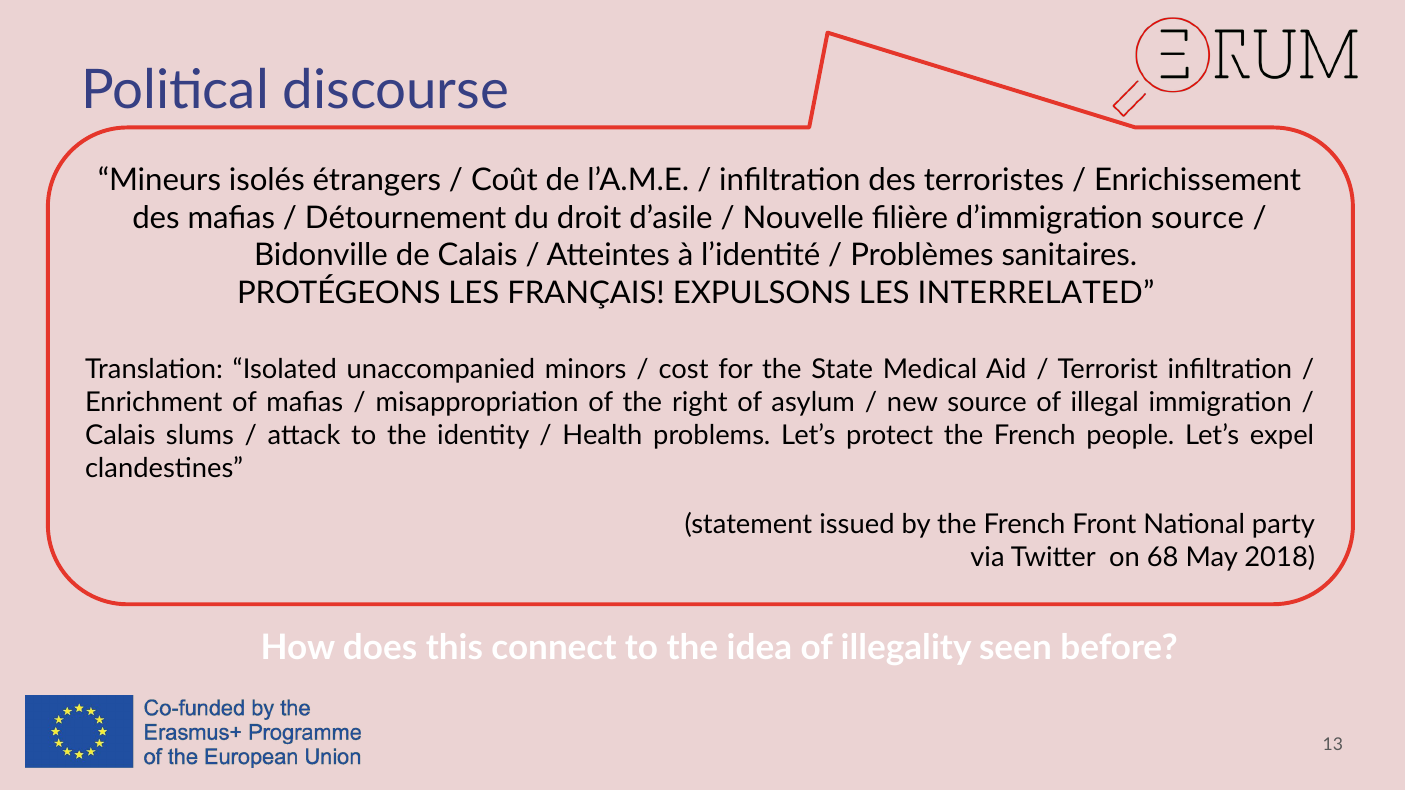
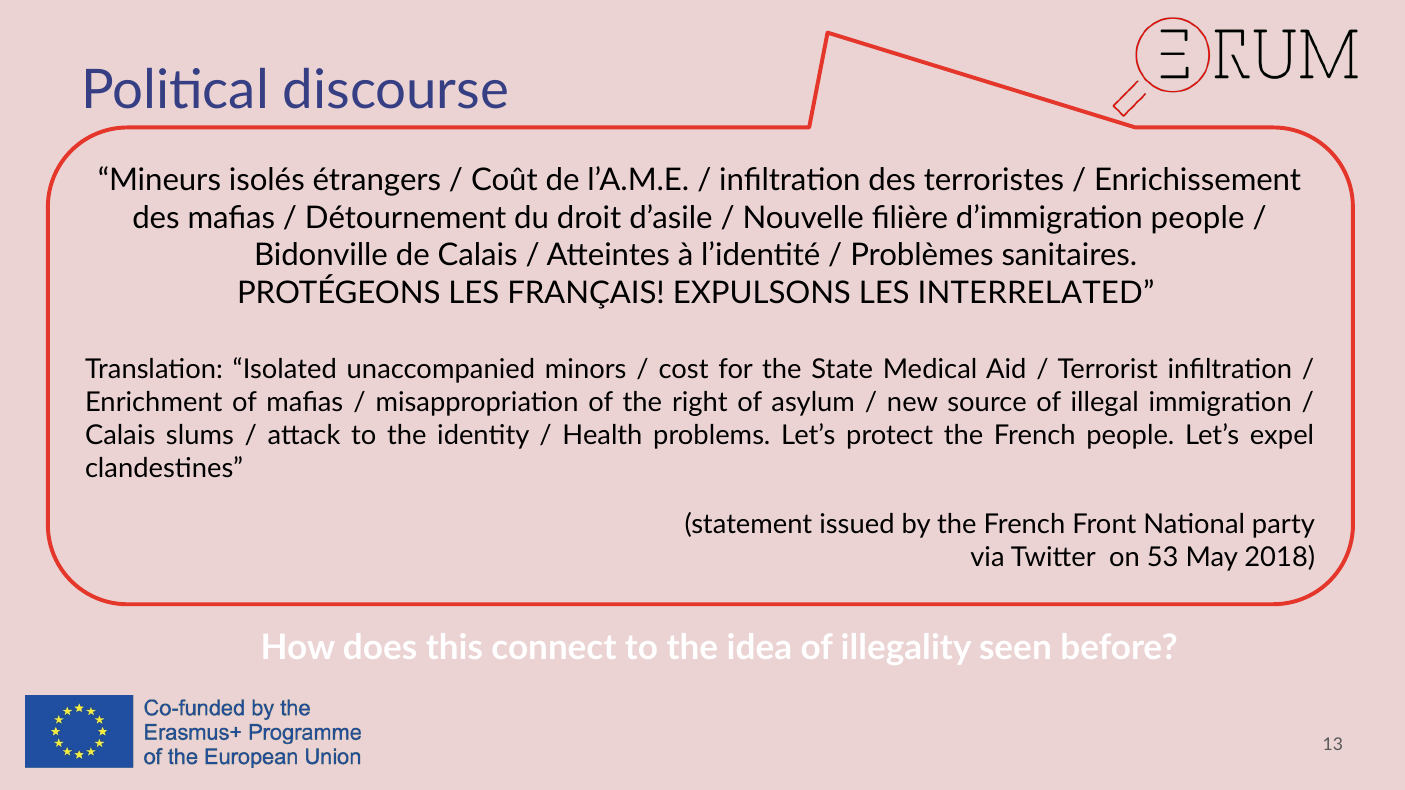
d’immigration source: source -> people
68: 68 -> 53
